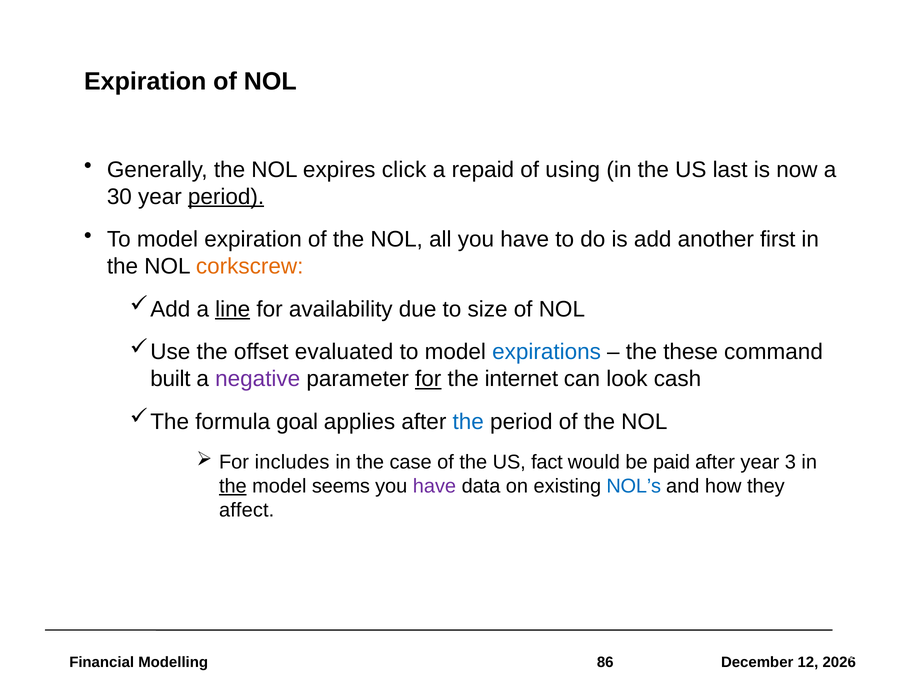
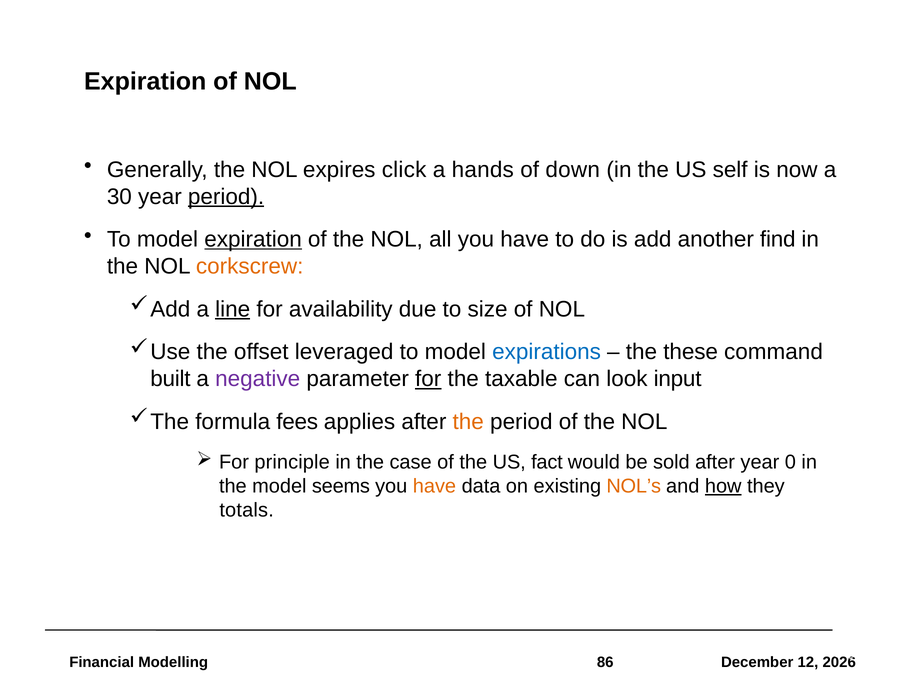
repaid: repaid -> hands
using: using -> down
last: last -> self
expiration at (253, 239) underline: none -> present
first: first -> find
evaluated: evaluated -> leveraged
internet: internet -> taxable
cash: cash -> input
goal: goal -> fees
the at (468, 422) colour: blue -> orange
includes: includes -> principle
paid: paid -> sold
3: 3 -> 0
the at (233, 486) underline: present -> none
have at (434, 486) colour: purple -> orange
NOL’s colour: blue -> orange
how underline: none -> present
affect: affect -> totals
